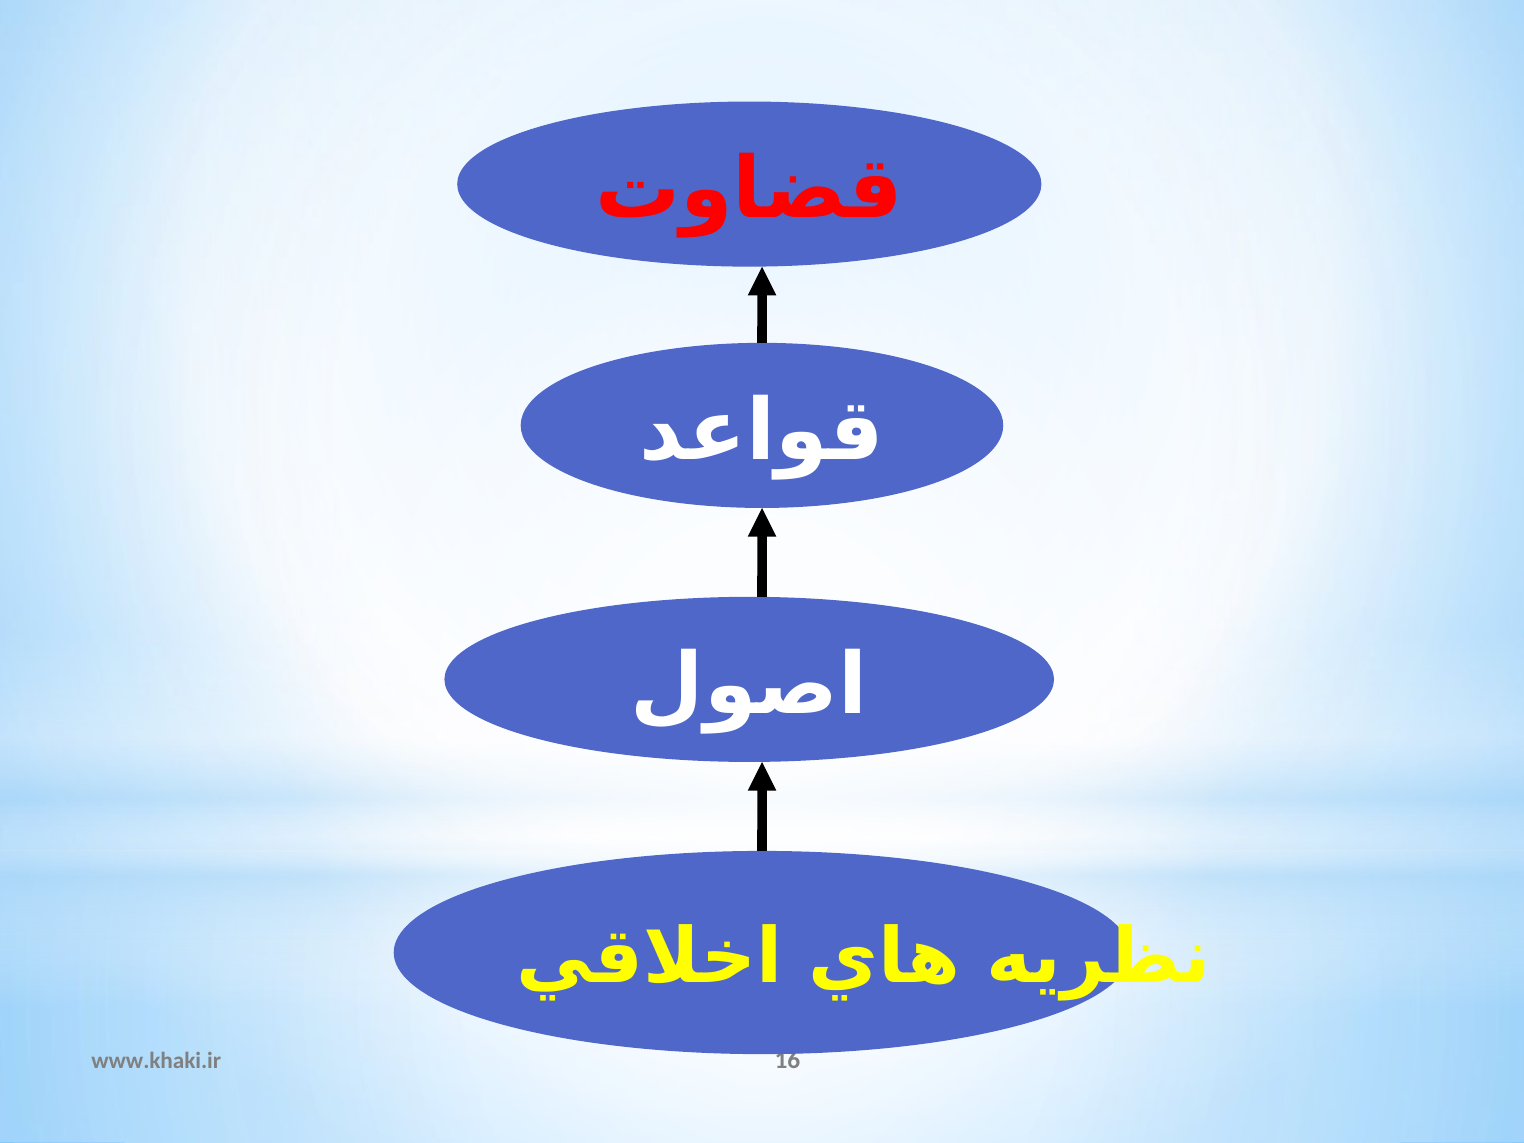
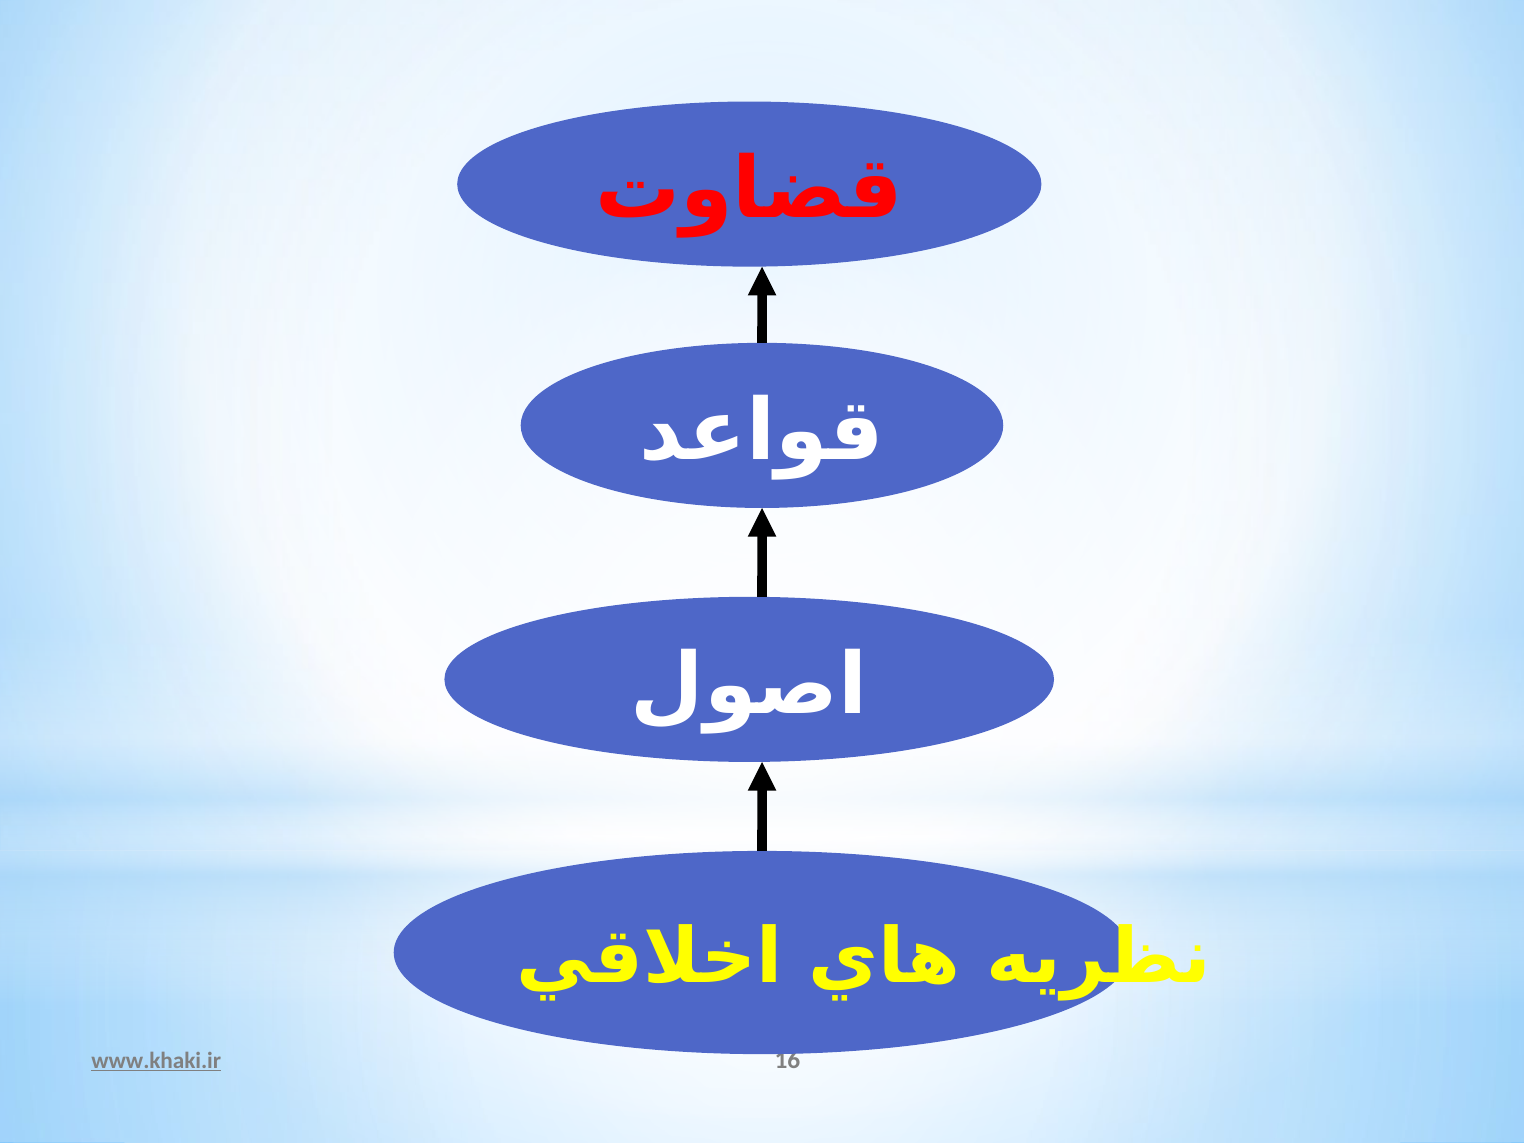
www.khaki.ir underline: none -> present
